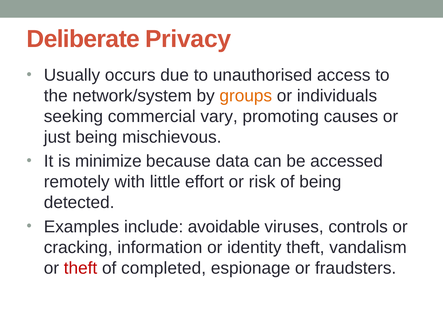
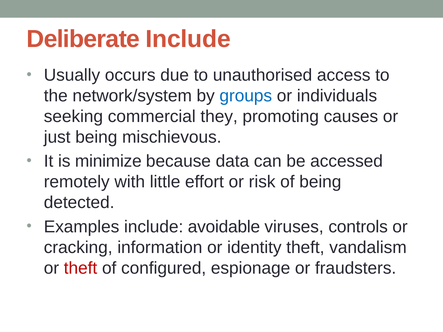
Deliberate Privacy: Privacy -> Include
groups colour: orange -> blue
vary: vary -> they
completed: completed -> configured
